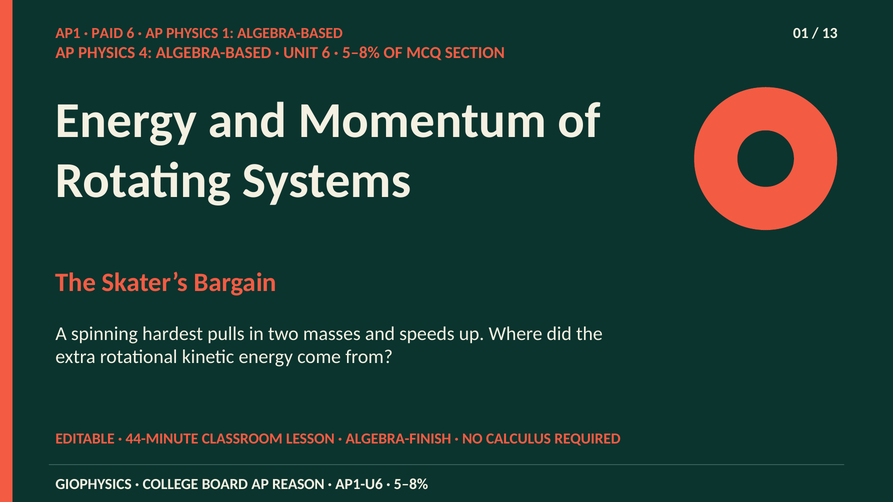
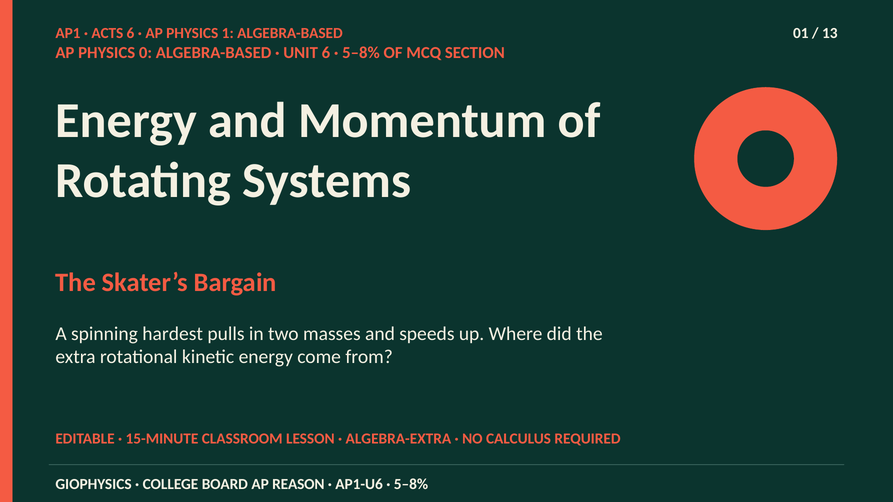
PAID: PAID -> ACTS
4: 4 -> 0
44-MINUTE: 44-MINUTE -> 15-MINUTE
ALGEBRA-FINISH: ALGEBRA-FINISH -> ALGEBRA-EXTRA
